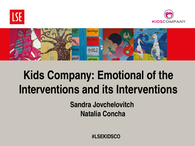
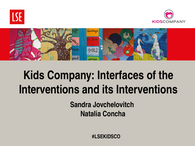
Emotional: Emotional -> Interfaces
